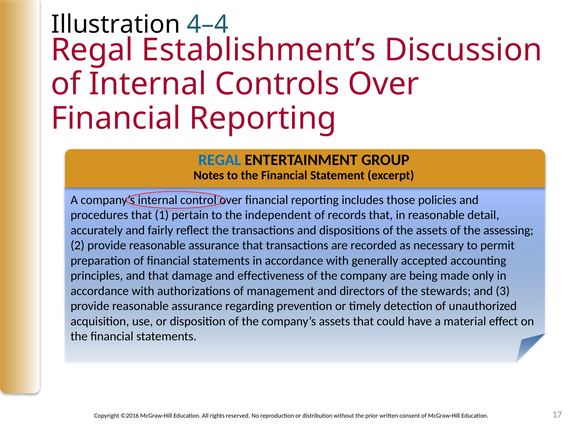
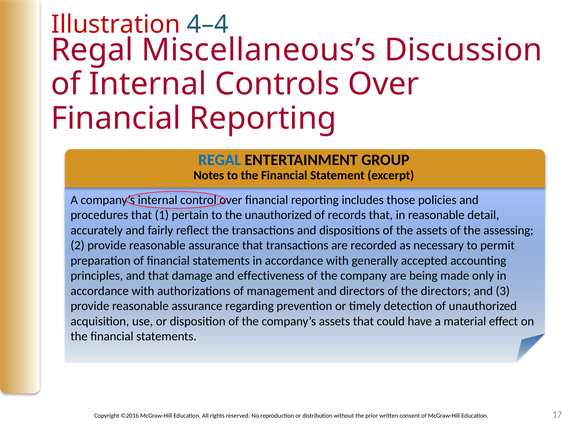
Illustration colour: black -> red
Establishment’s: Establishment’s -> Miscellaneous’s
the independent: independent -> unauthorized
the stewards: stewards -> directors
